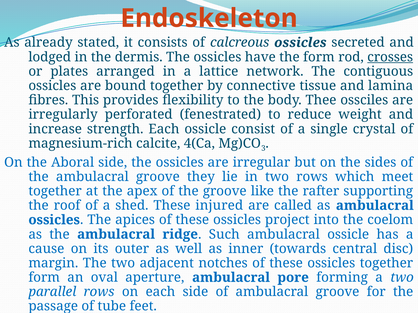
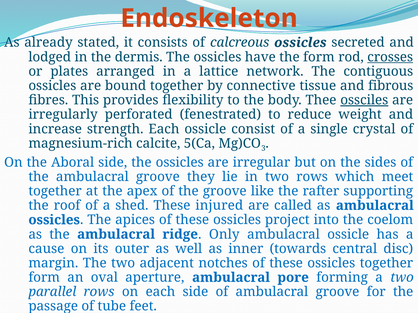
lamina: lamina -> fibrous
ossciles underline: none -> present
4(Ca: 4(Ca -> 5(Ca
Such: Such -> Only
